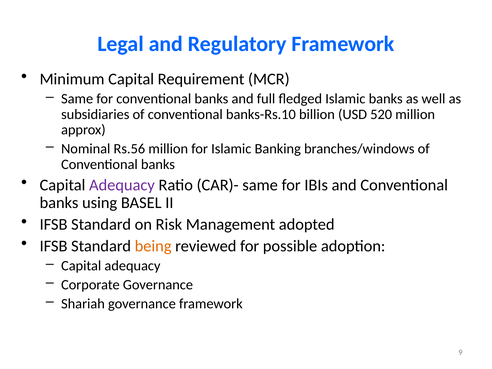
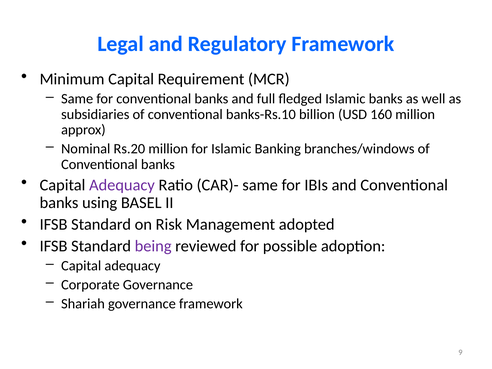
520: 520 -> 160
Rs.56: Rs.56 -> Rs.20
being colour: orange -> purple
